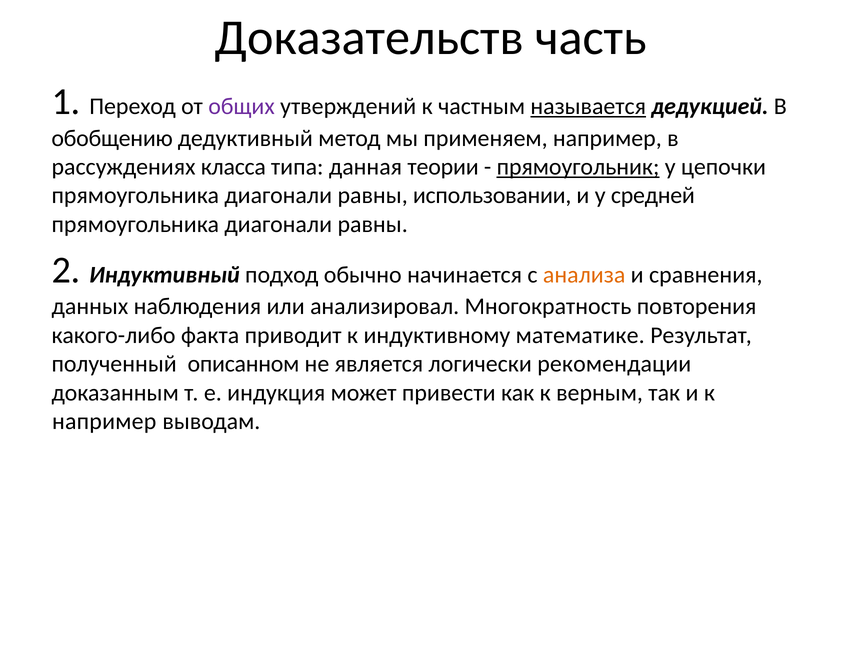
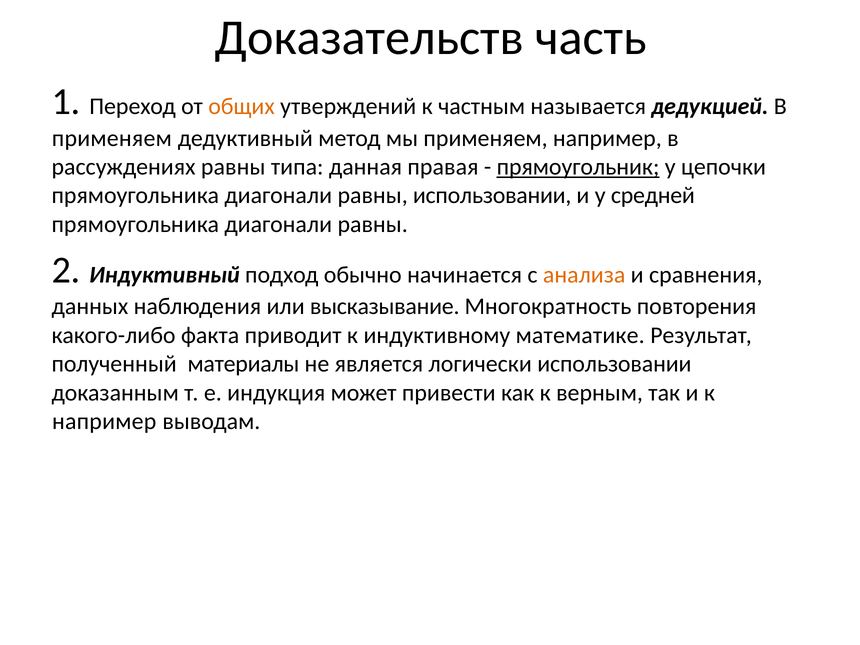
общих colour: purple -> orange
называется underline: present -> none
обобщению at (112, 138): обобщению -> применяем
рассуждениях класса: класса -> равны
теории: теории -> правая
анализировал: анализировал -> высказывание
описанном: описанном -> материалы
логически рекомендации: рекомендации -> использовании
